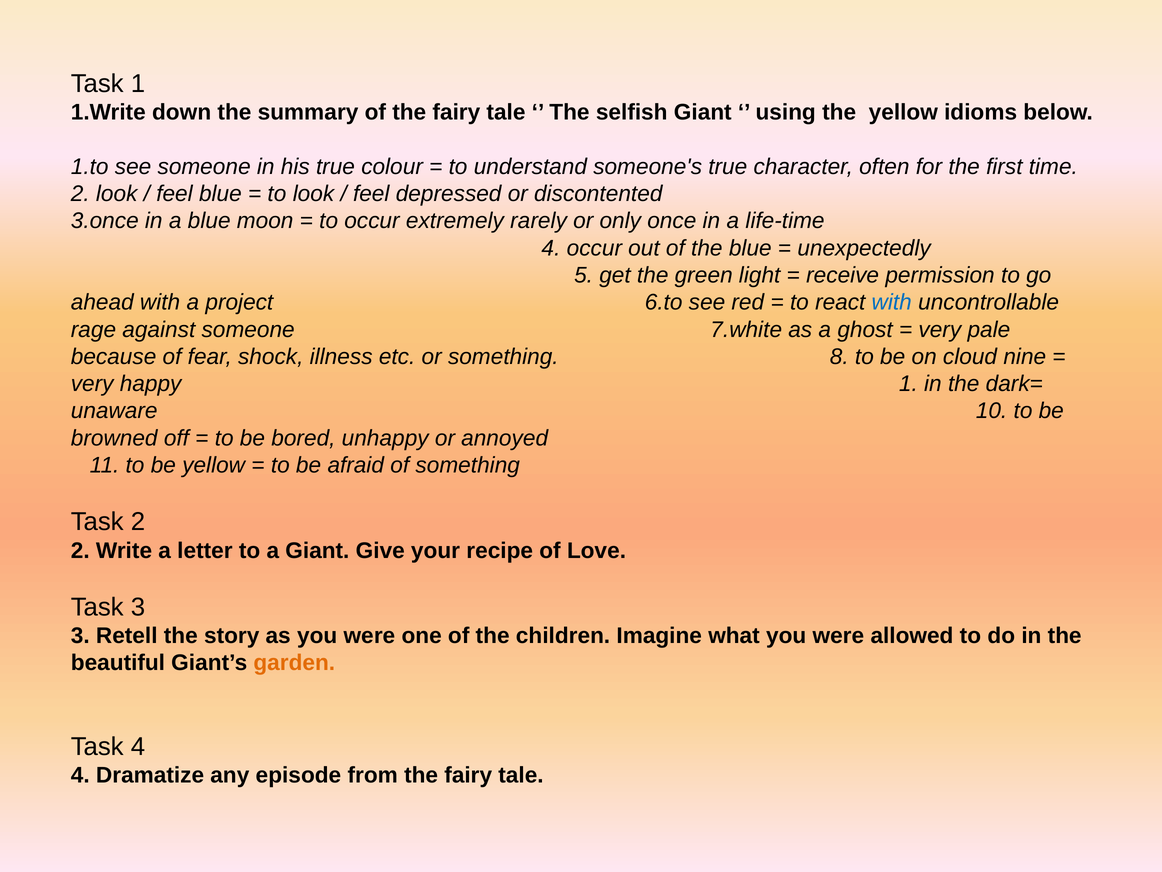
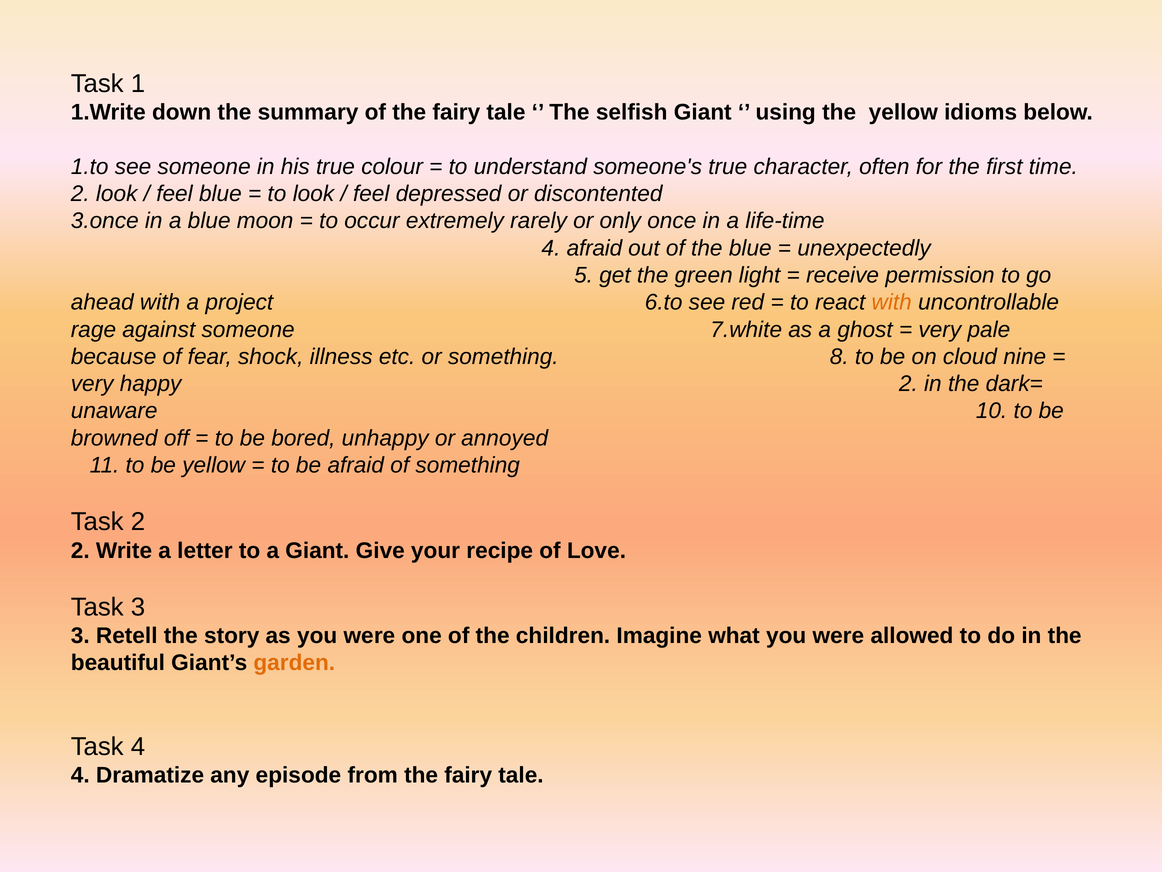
4 occur: occur -> afraid
with at (892, 302) colour: blue -> orange
happy 1: 1 -> 2
